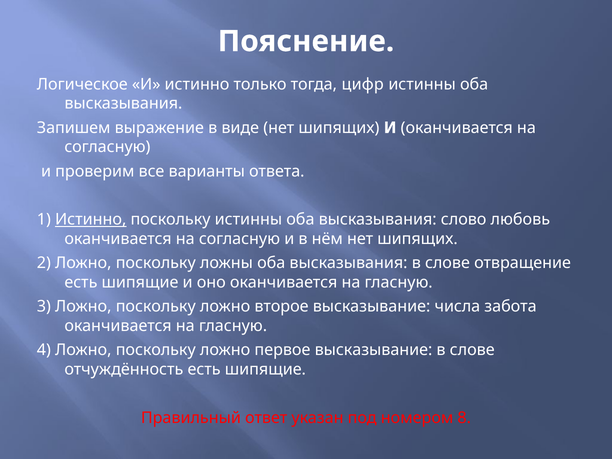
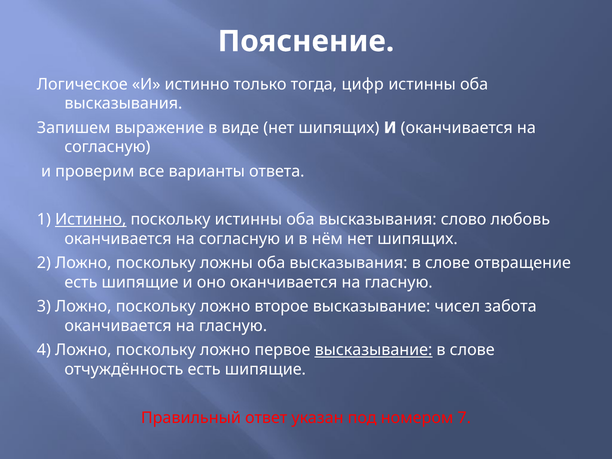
числа: числа -> чисел
высказывание at (373, 350) underline: none -> present
8: 8 -> 7
